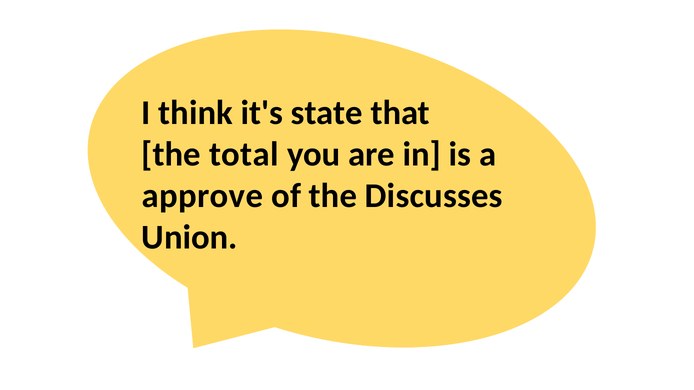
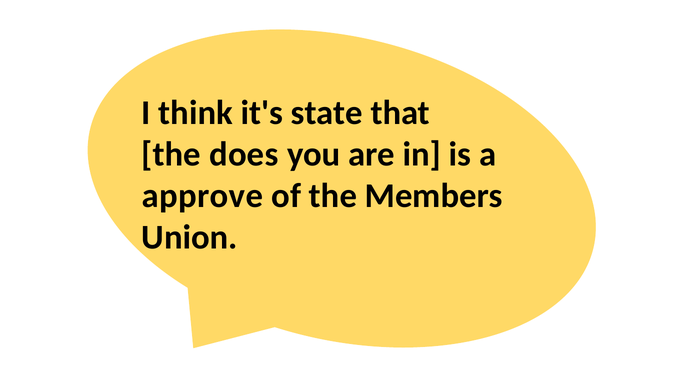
total: total -> does
Discusses: Discusses -> Members
